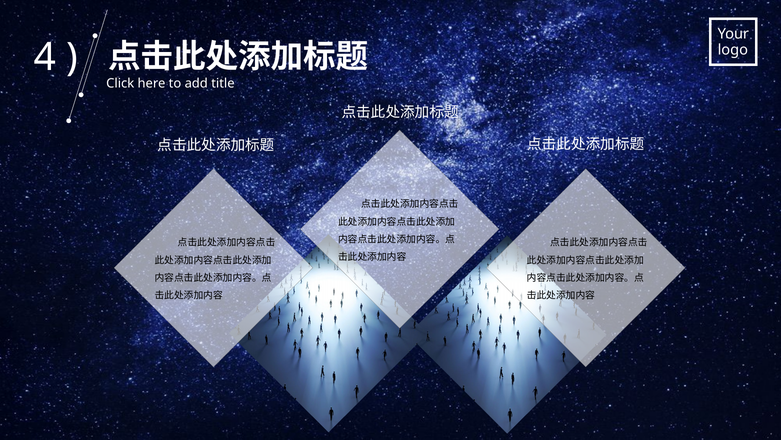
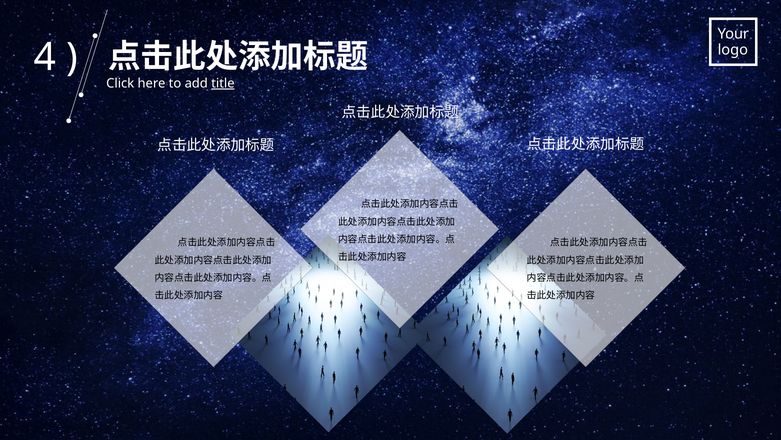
title underline: none -> present
